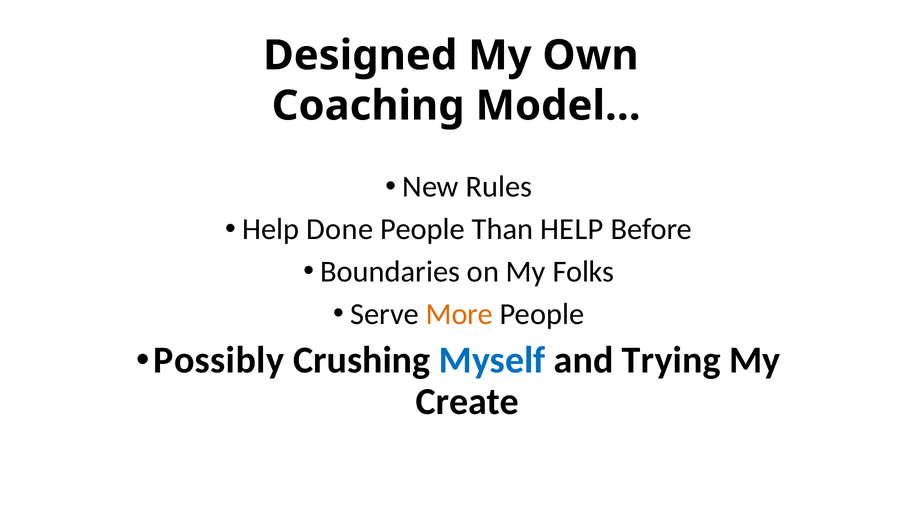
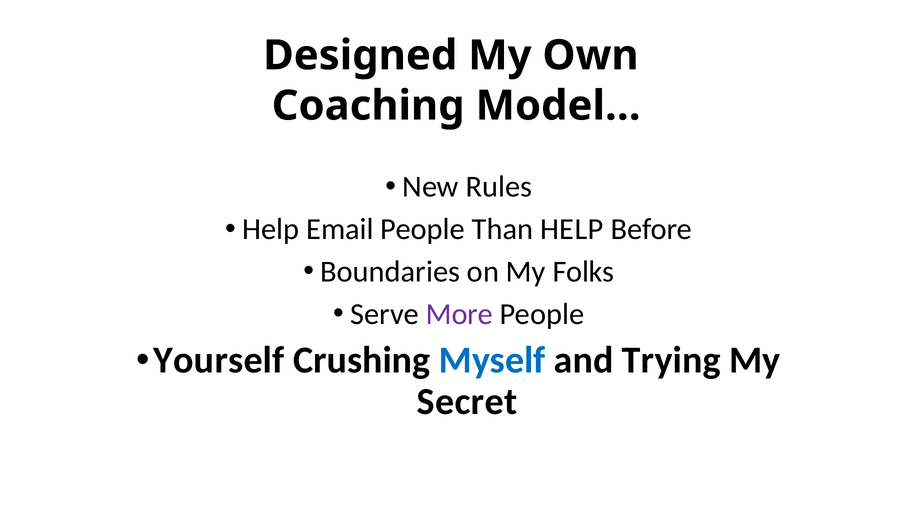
Done: Done -> Email
More colour: orange -> purple
Possibly: Possibly -> Yourself
Create: Create -> Secret
